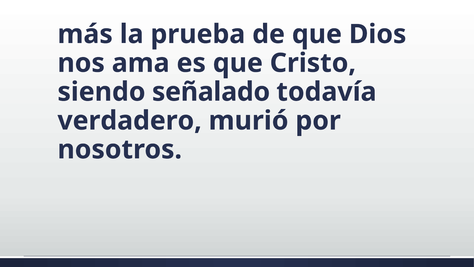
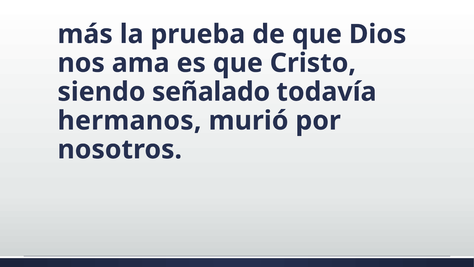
verdadero: verdadero -> hermanos
